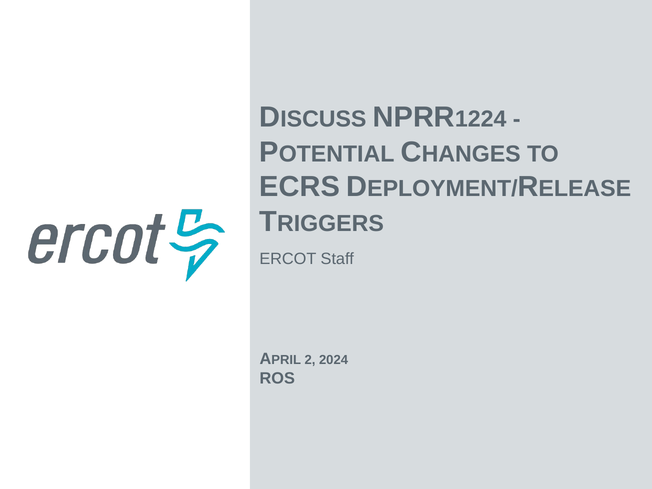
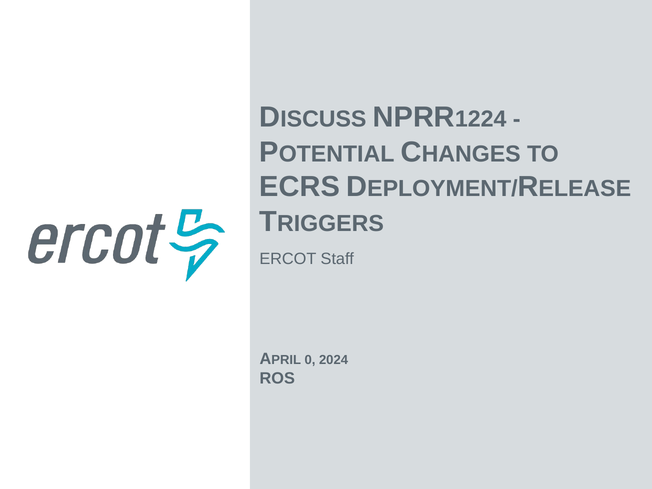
2: 2 -> 0
